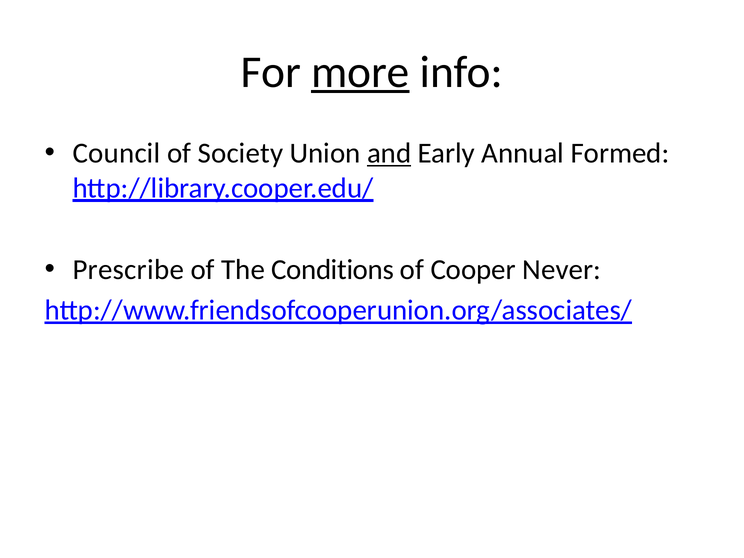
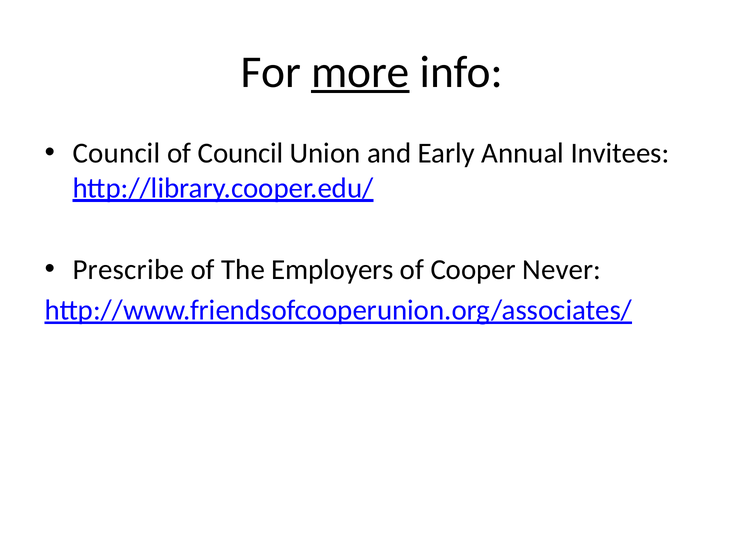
of Society: Society -> Council
and underline: present -> none
Formed: Formed -> Invitees
Conditions: Conditions -> Employers
